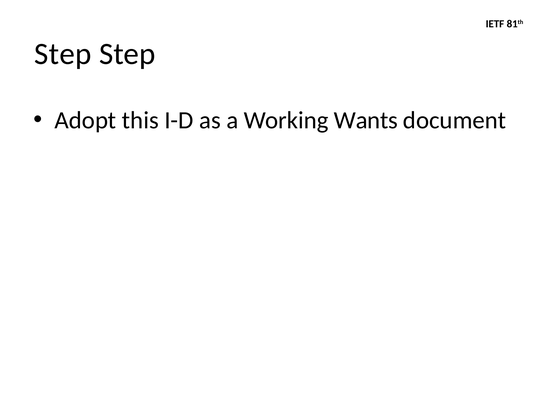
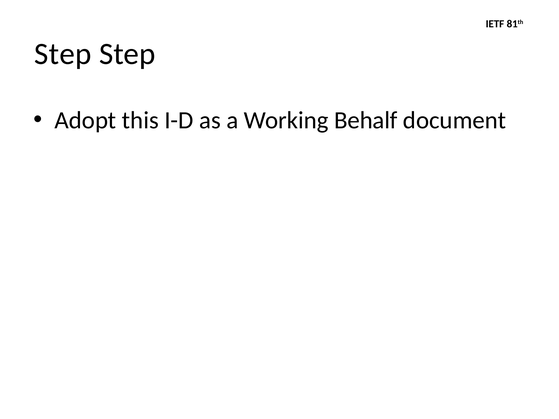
Wants: Wants -> Behalf
